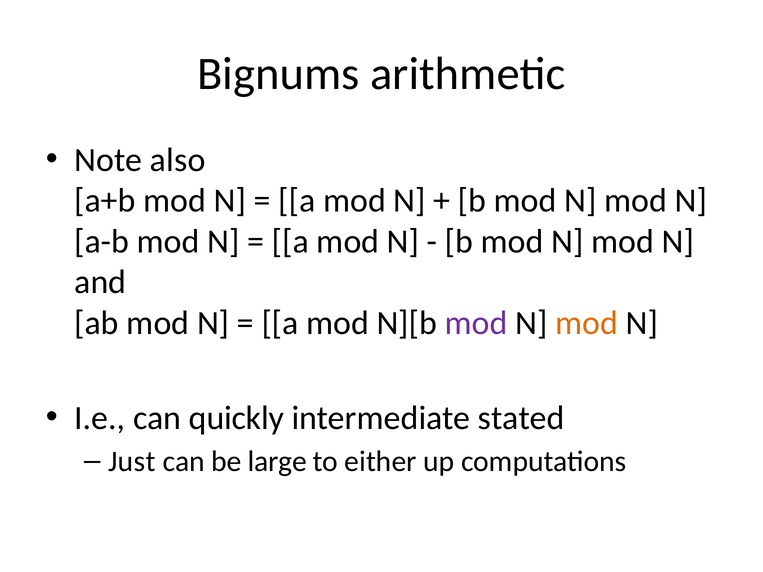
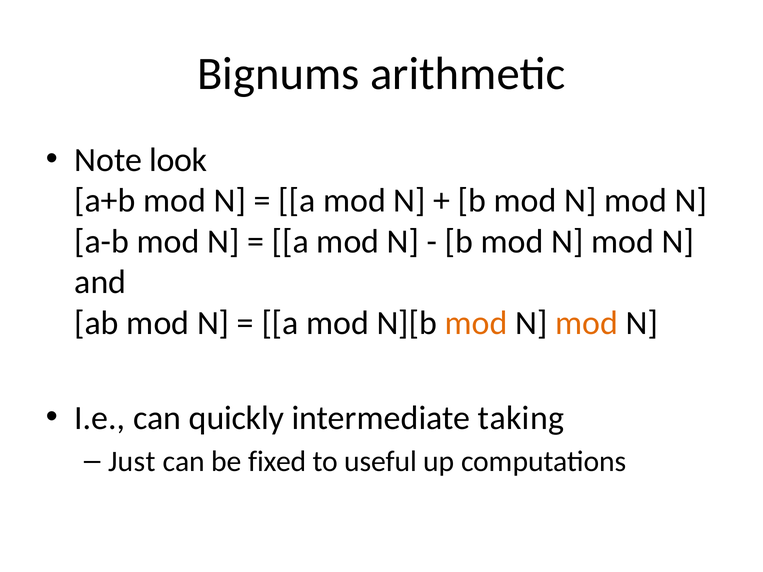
also: also -> look
mod at (476, 323) colour: purple -> orange
stated: stated -> taking
large: large -> fixed
either: either -> useful
